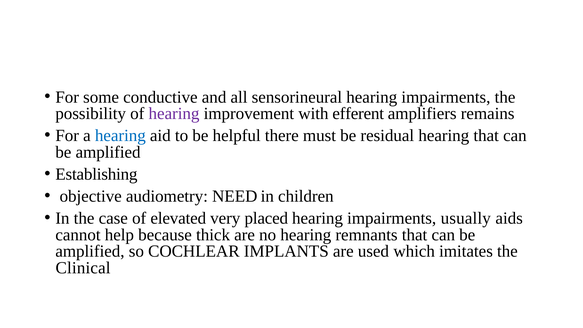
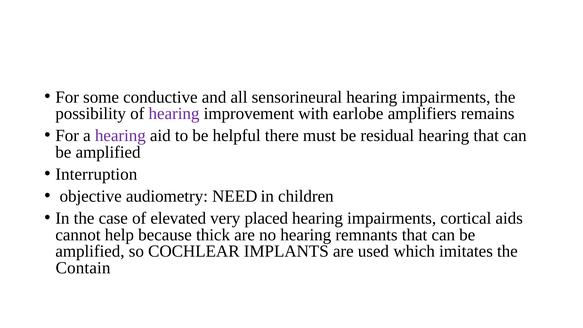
efferent: efferent -> earlobe
hearing at (120, 136) colour: blue -> purple
Establishing: Establishing -> Interruption
usually: usually -> cortical
Clinical: Clinical -> Contain
